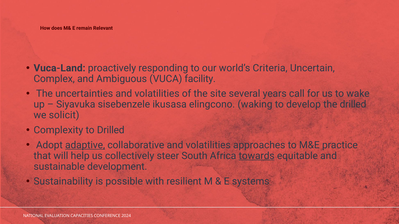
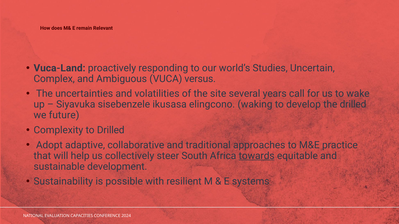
Criteria: Criteria -> Studies
facility: facility -> versus
solicit: solicit -> future
adaptive underline: present -> none
collaborative and volatilities: volatilities -> traditional
